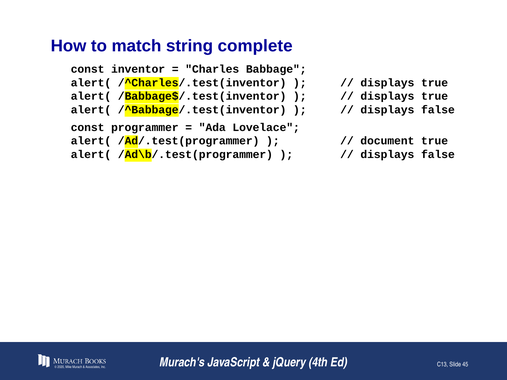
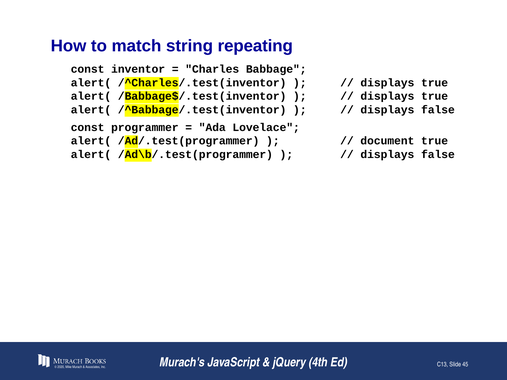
complete: complete -> repeating
